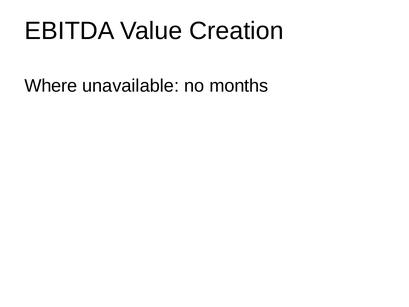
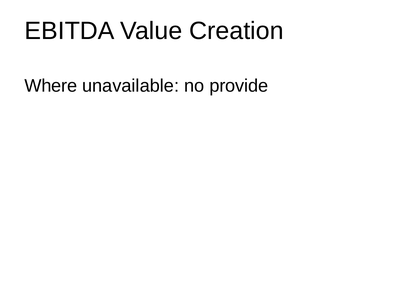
months: months -> provide
